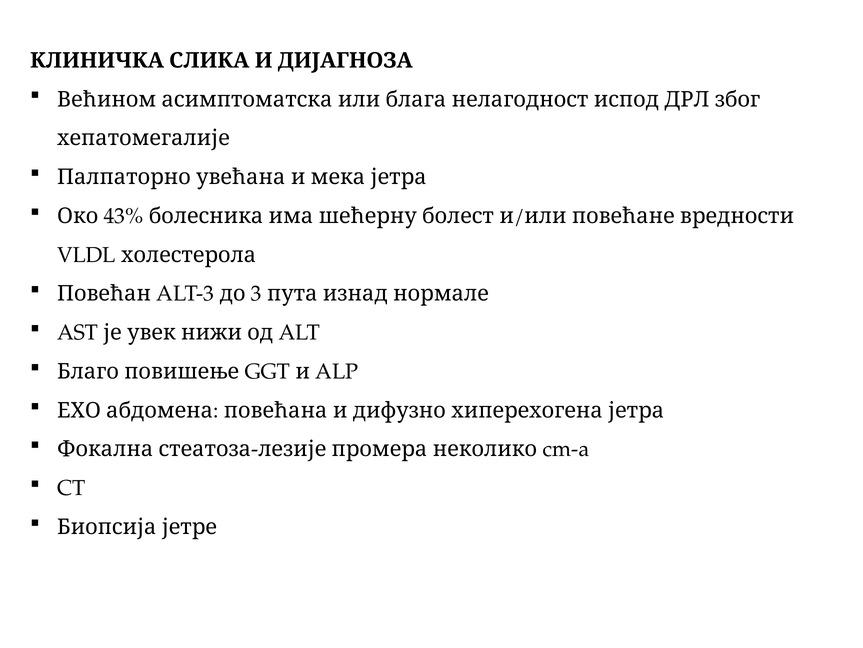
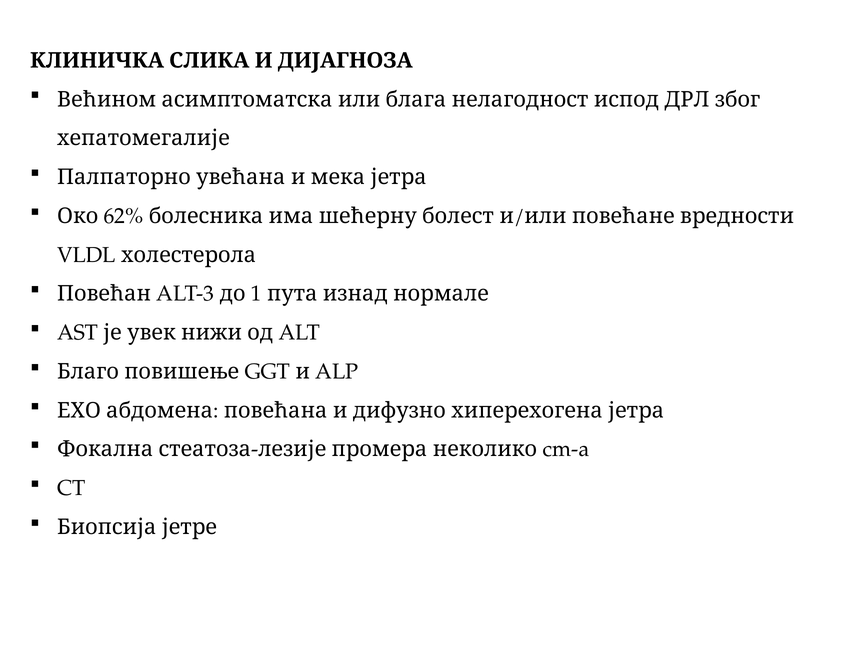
43%: 43% -> 62%
3: 3 -> 1
